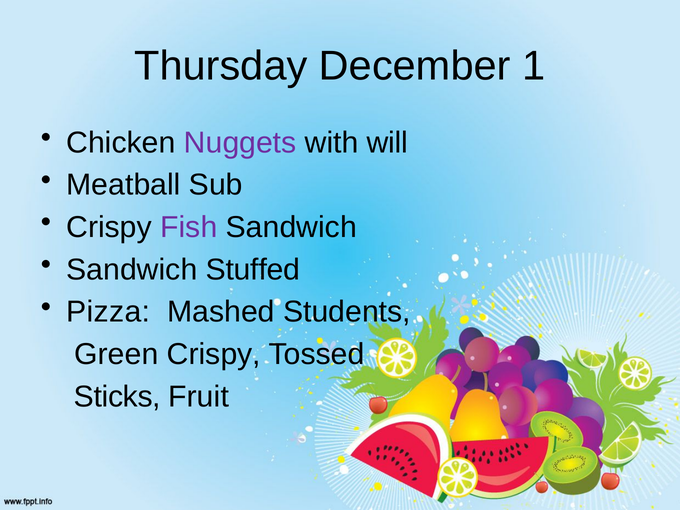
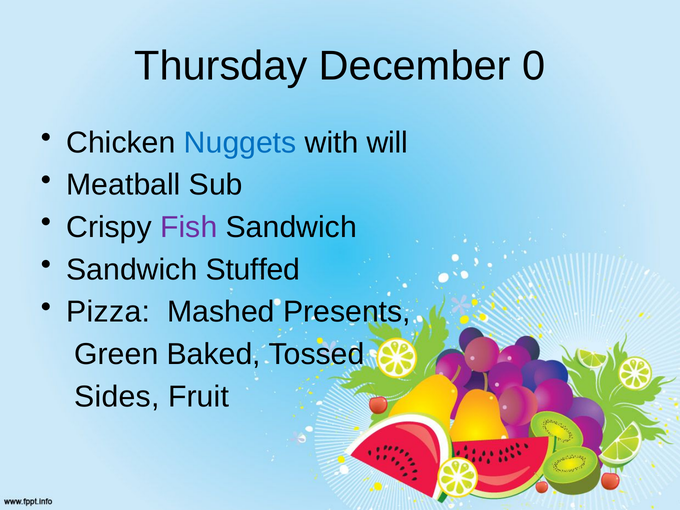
1: 1 -> 0
Nuggets colour: purple -> blue
Students: Students -> Presents
Green Crispy: Crispy -> Baked
Sticks: Sticks -> Sides
